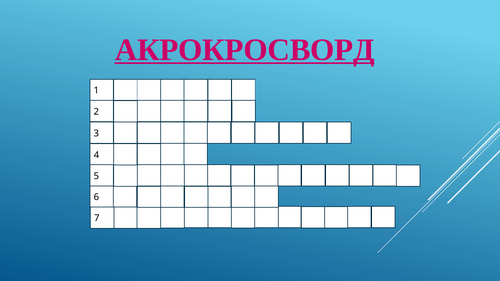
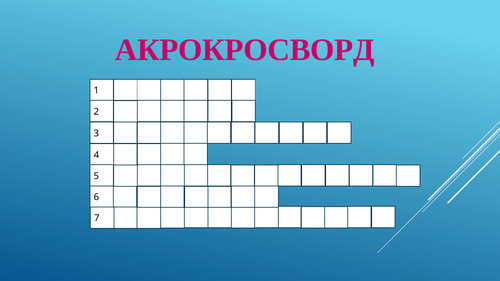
АКРОКРОСВОРД underline: present -> none
